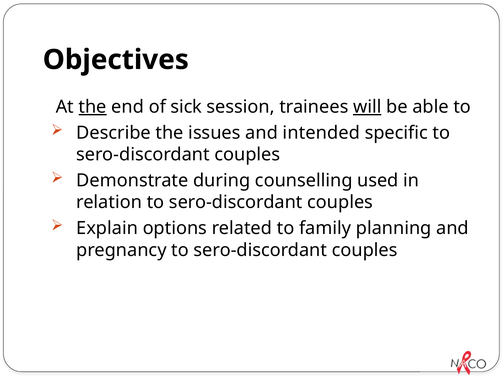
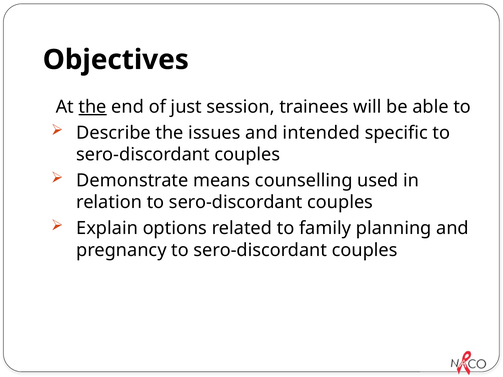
sick: sick -> just
will underline: present -> none
during: during -> means
